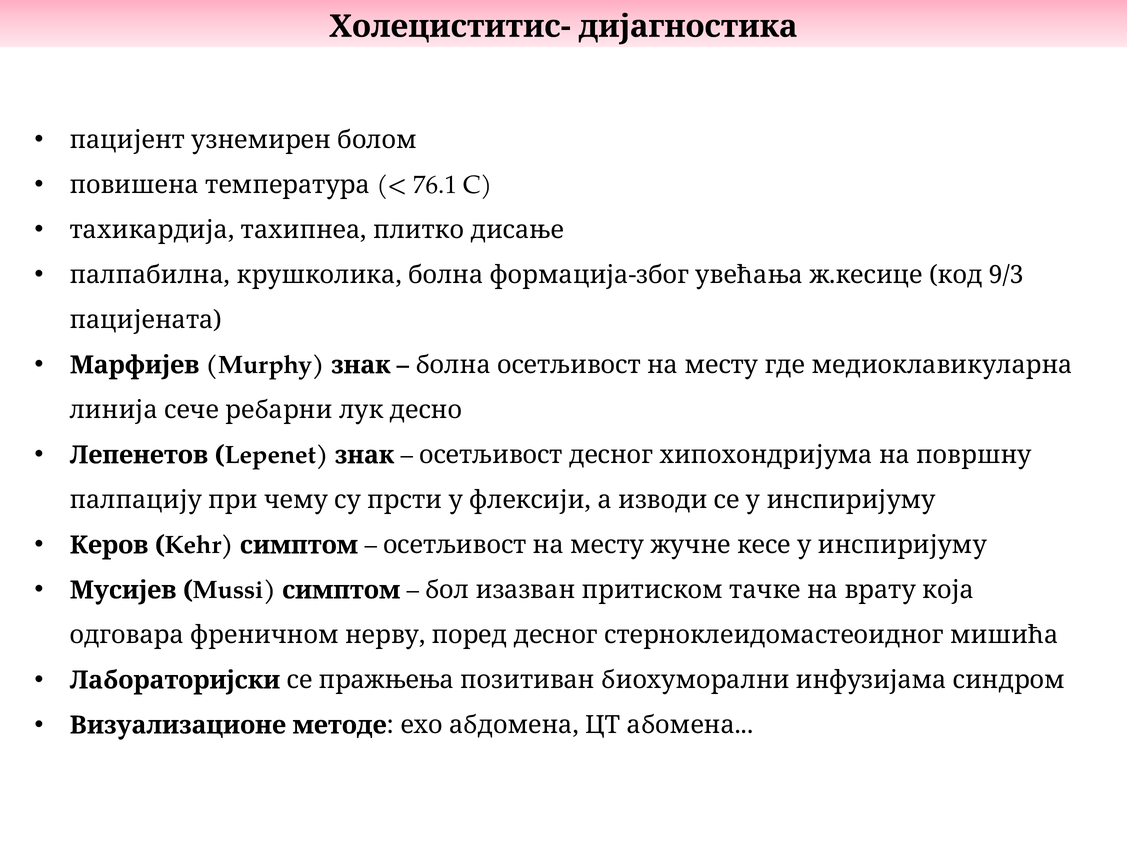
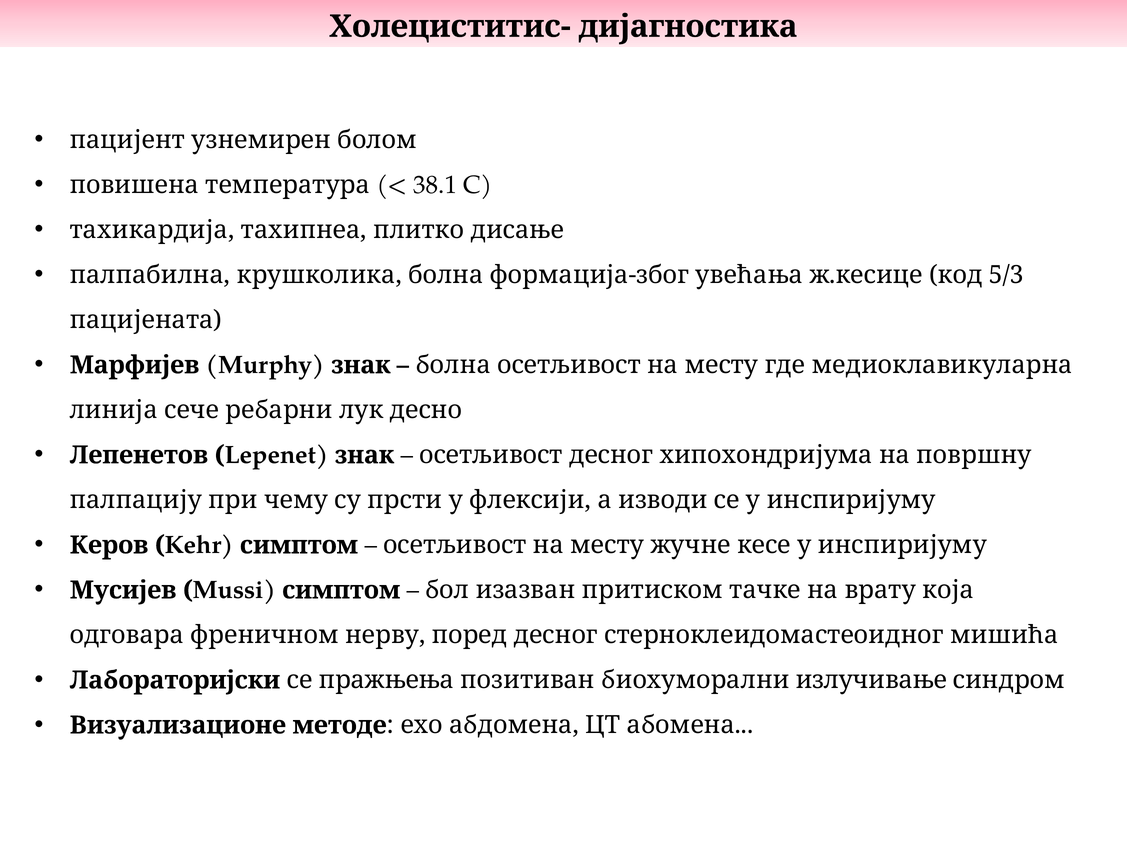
76.1: 76.1 -> 38.1
9/3: 9/3 -> 5/3
инфузијама: инфузијама -> излучивање
